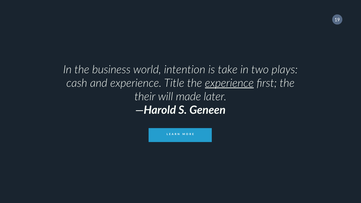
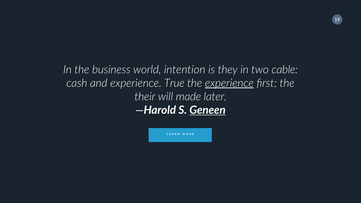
take: take -> they
plays: plays -> cable
Title: Title -> True
Geneen underline: none -> present
